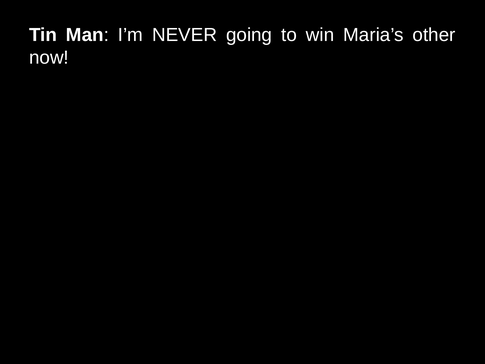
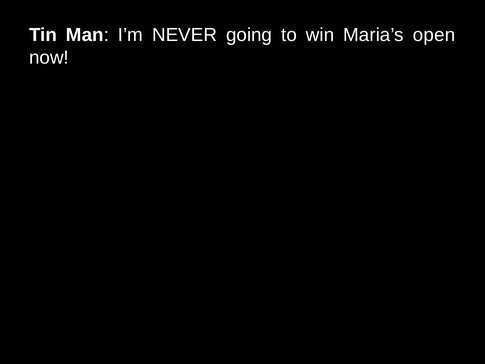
other: other -> open
